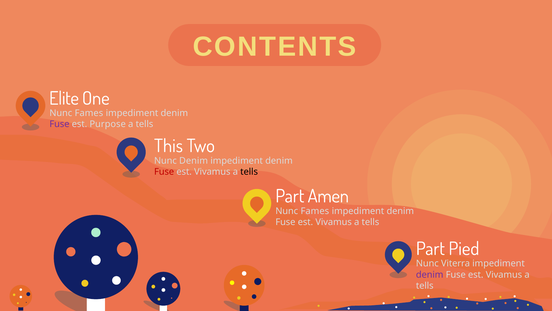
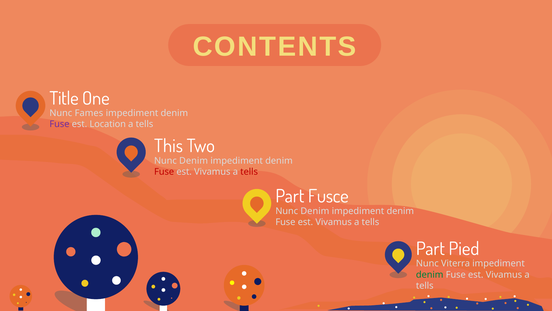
Elite: Elite -> Title
Purpose: Purpose -> Location
tells at (249, 172) colour: black -> red
Amen: Amen -> Fusce
Fames at (315, 211): Fames -> Denim
denim at (430, 274) colour: purple -> green
